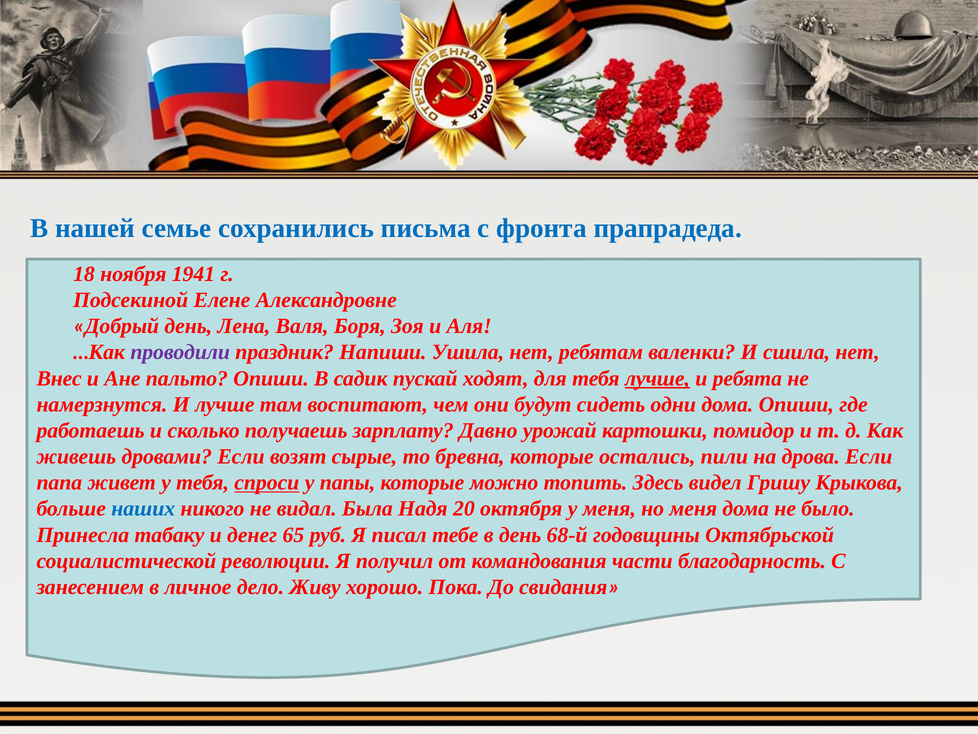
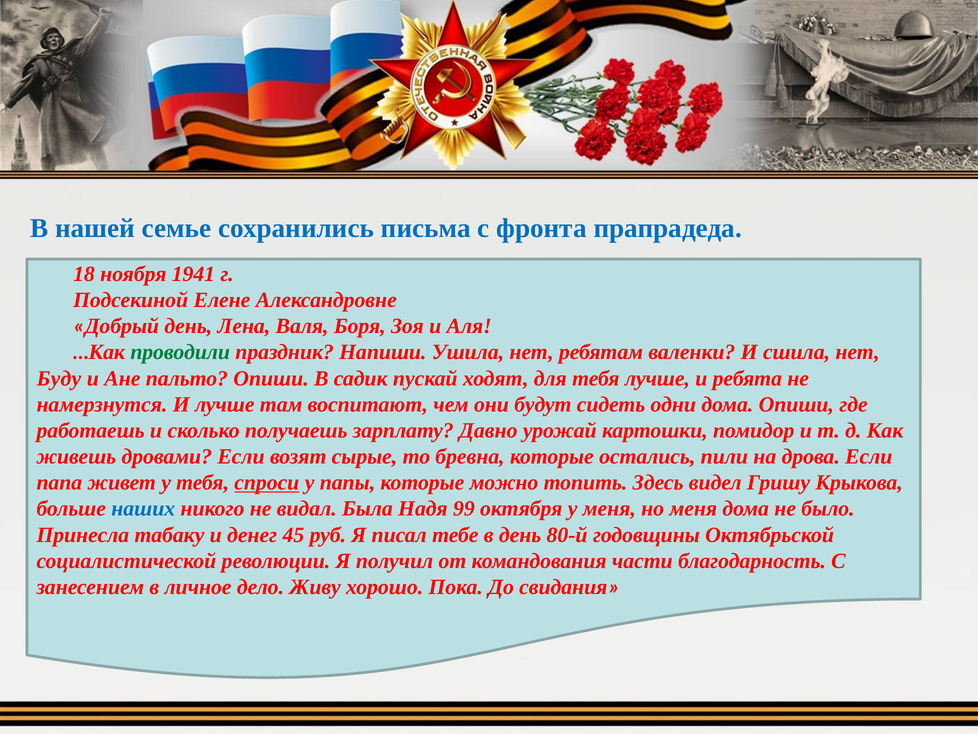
проводили colour: purple -> green
Внес: Внес -> Буду
лучше at (657, 378) underline: present -> none
20: 20 -> 99
65: 65 -> 45
68-й: 68-й -> 80-й
